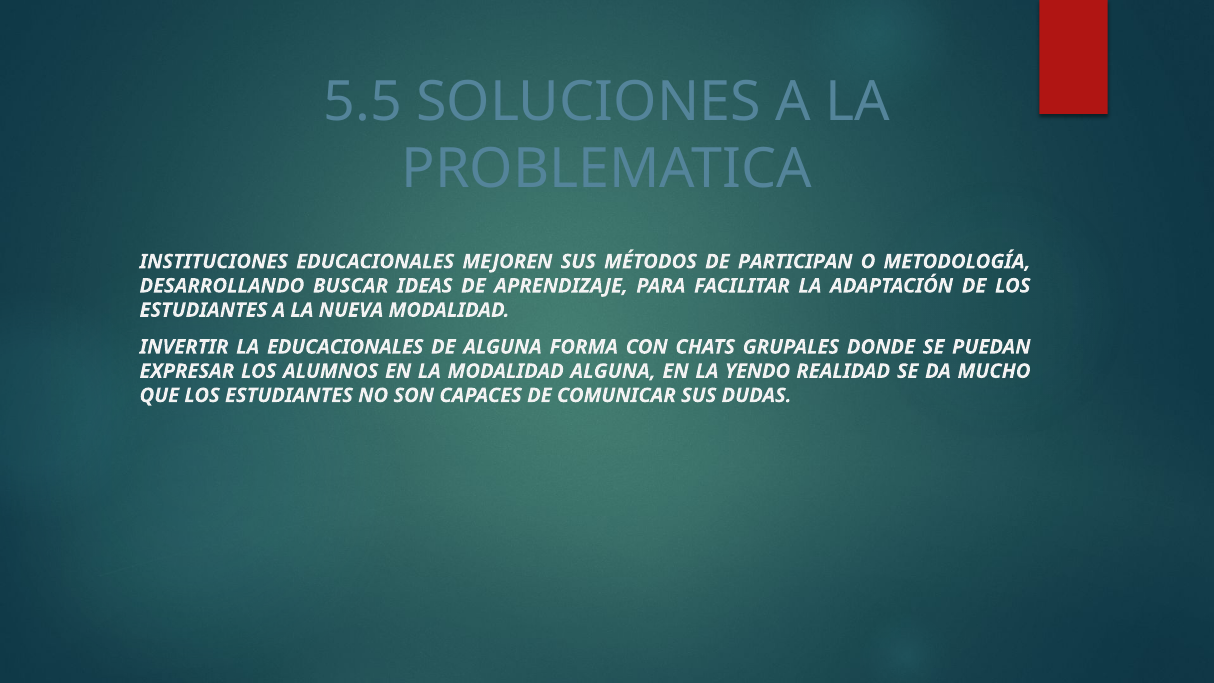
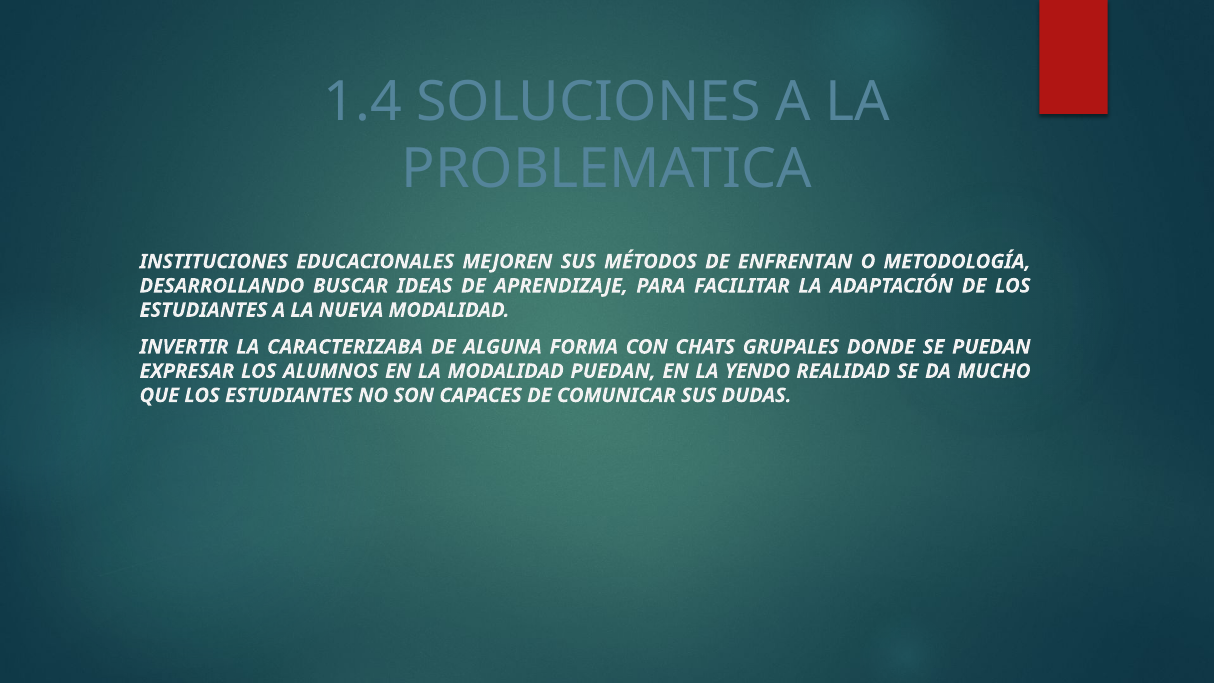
5.5: 5.5 -> 1.4
PARTICIPAN: PARTICIPAN -> ENFRENTAN
LA EDUCACIONALES: EDUCACIONALES -> CARACTERIZABA
MODALIDAD ALGUNA: ALGUNA -> PUEDAN
